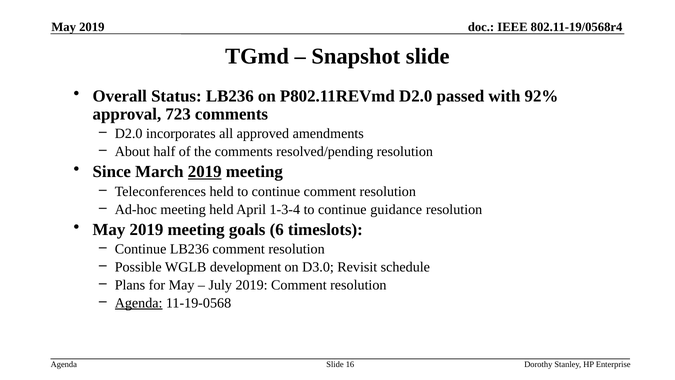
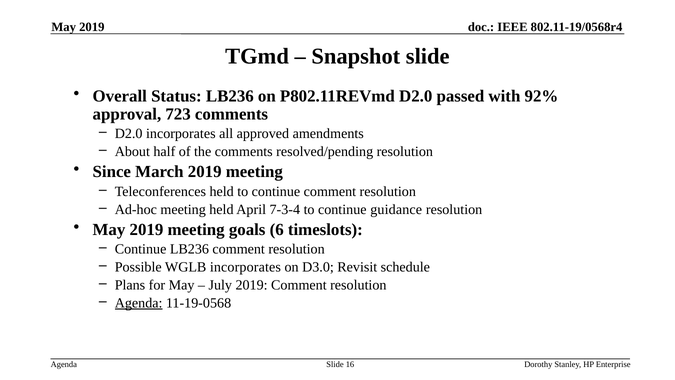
2019 at (205, 172) underline: present -> none
1-3-4: 1-3-4 -> 7-3-4
WGLB development: development -> incorporates
